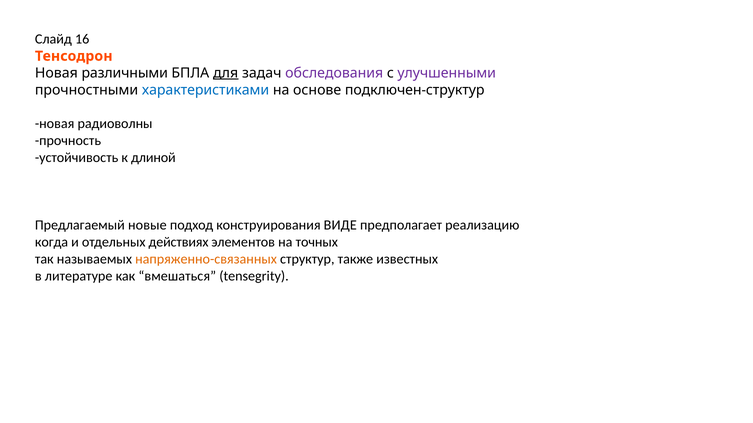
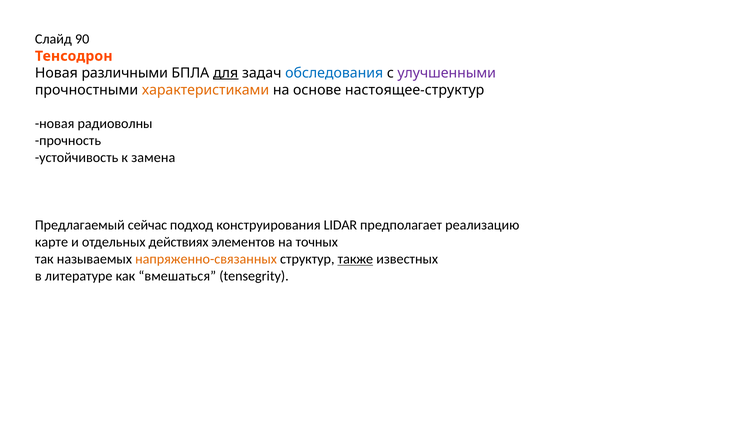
16: 16 -> 90
обследования colour: purple -> blue
характеристиками colour: blue -> orange
подключен-структур: подключен-структур -> настоящее-структур
длиной: длиной -> замена
новые: новые -> сейчас
ВИДЕ: ВИДЕ -> LIDAR
когда: когда -> карте
также underline: none -> present
